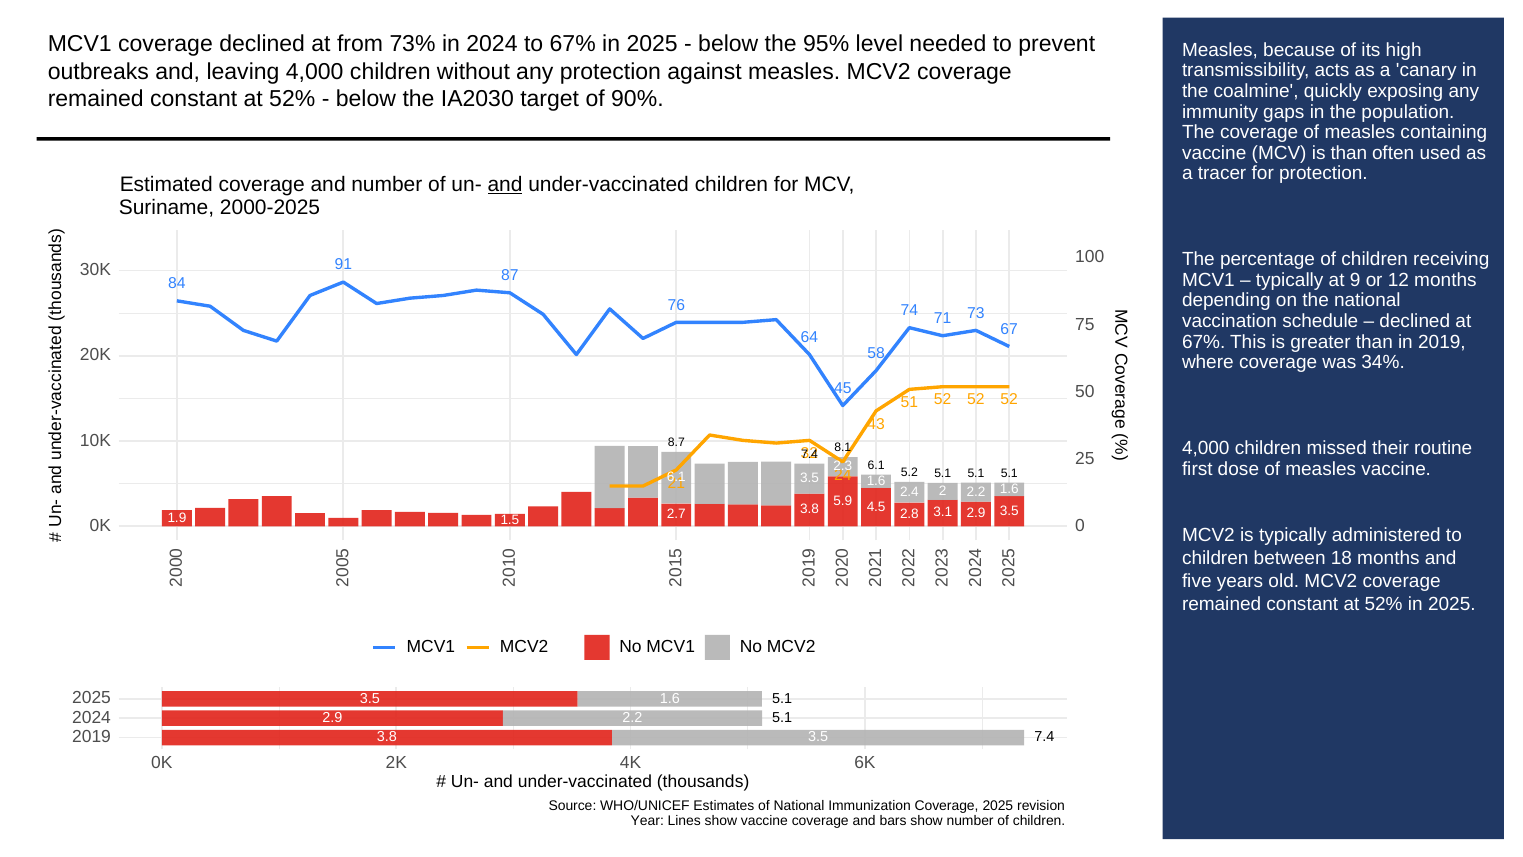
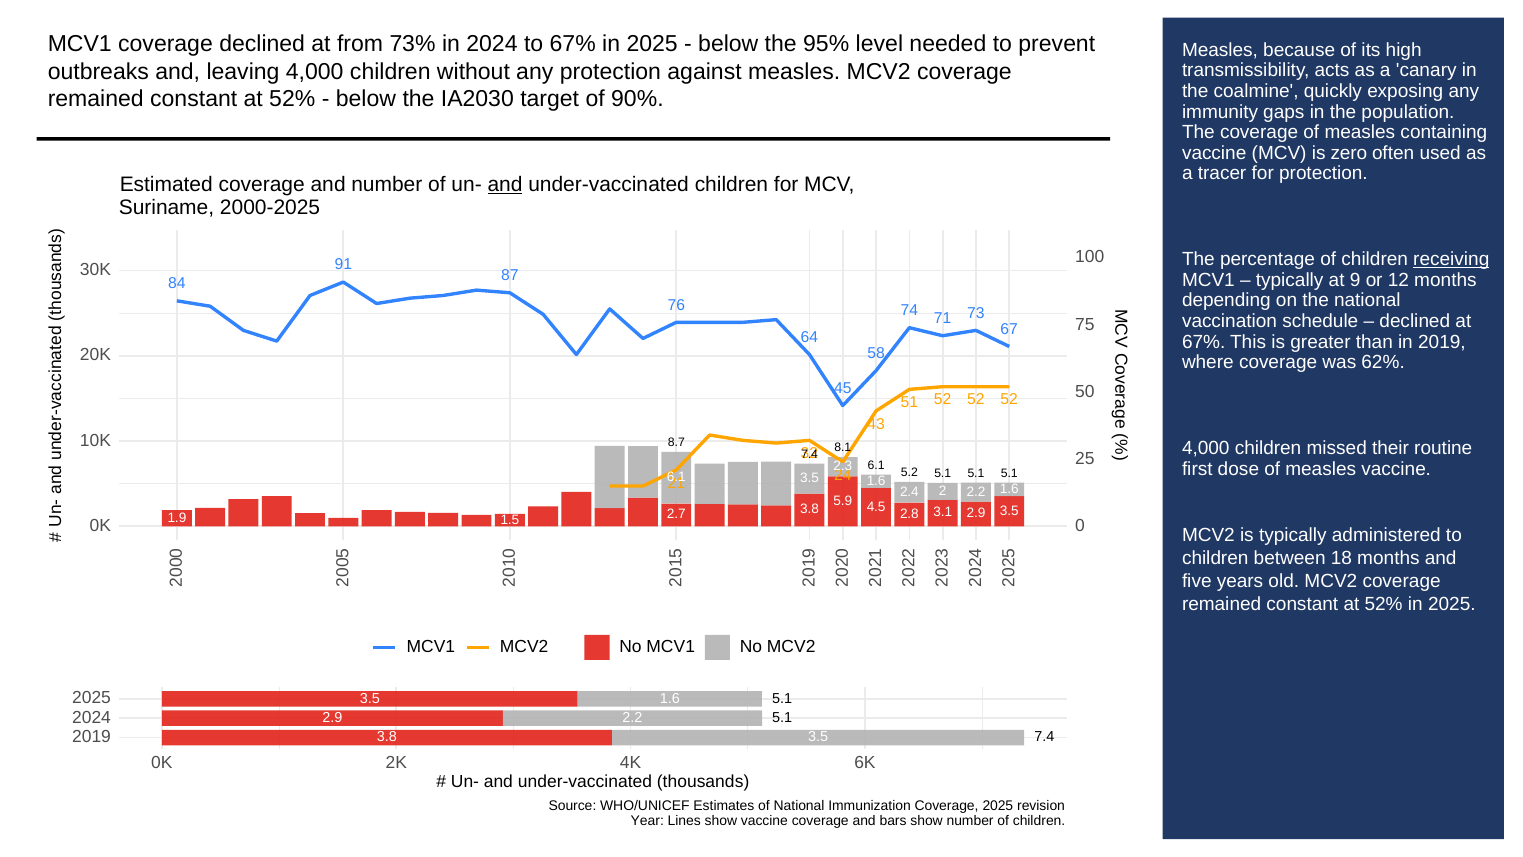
is than: than -> zero
receiving underline: none -> present
34%: 34% -> 62%
